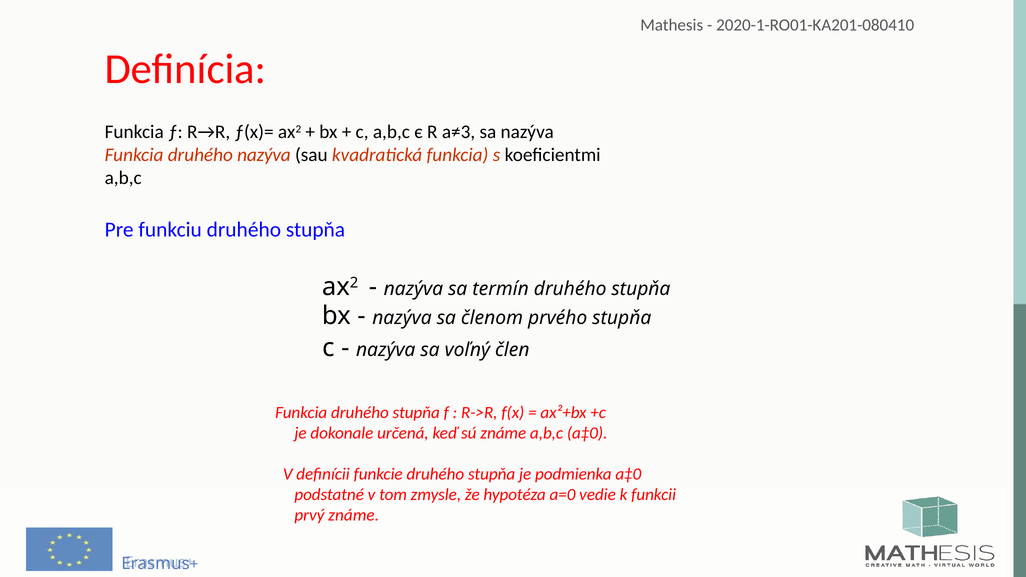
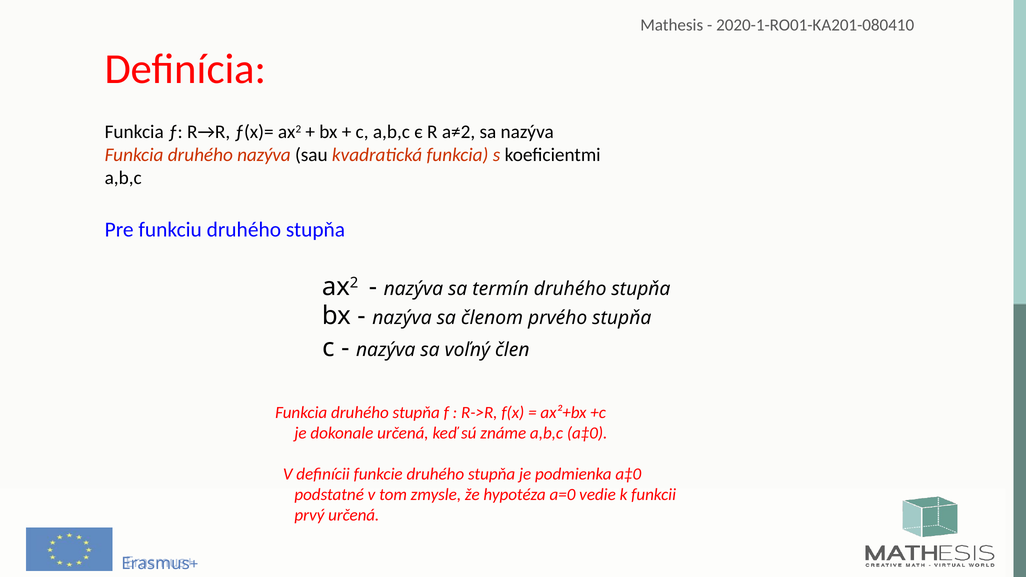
a≠3: a≠3 -> a≠2
prvý známe: známe -> určená
